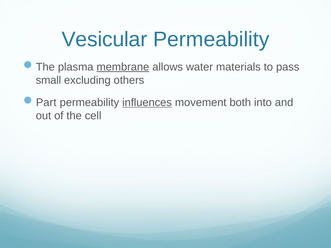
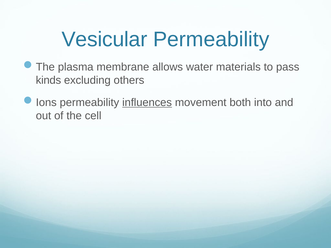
membrane underline: present -> none
small: small -> kinds
Part: Part -> Ions
